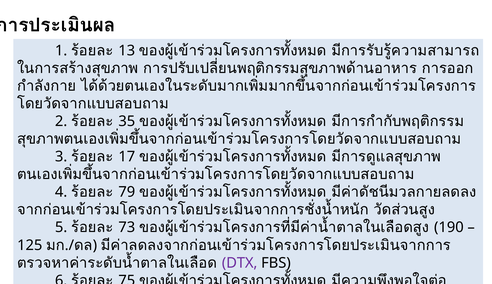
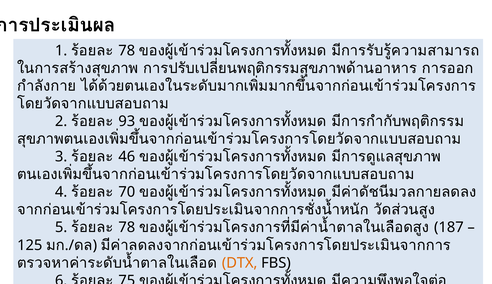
13 at (127, 51): 13 -> 78
35: 35 -> 93
17: 17 -> 46
79: 79 -> 70
73 at (127, 227): 73 -> 78
190: 190 -> 187
DTX colour: purple -> orange
